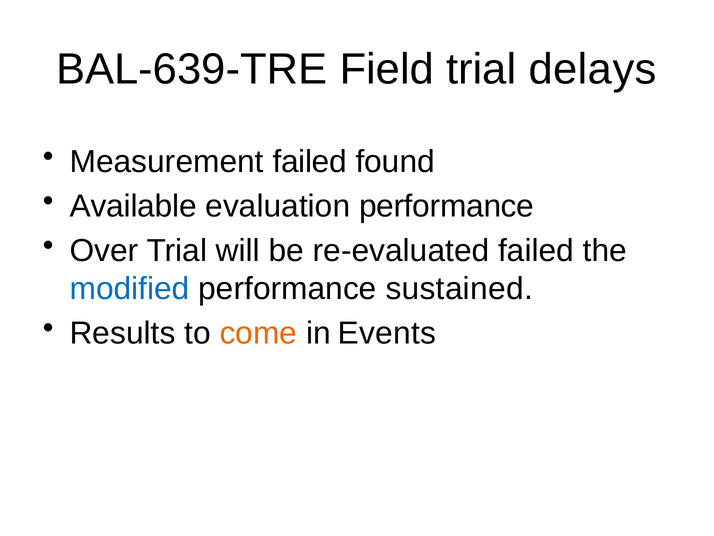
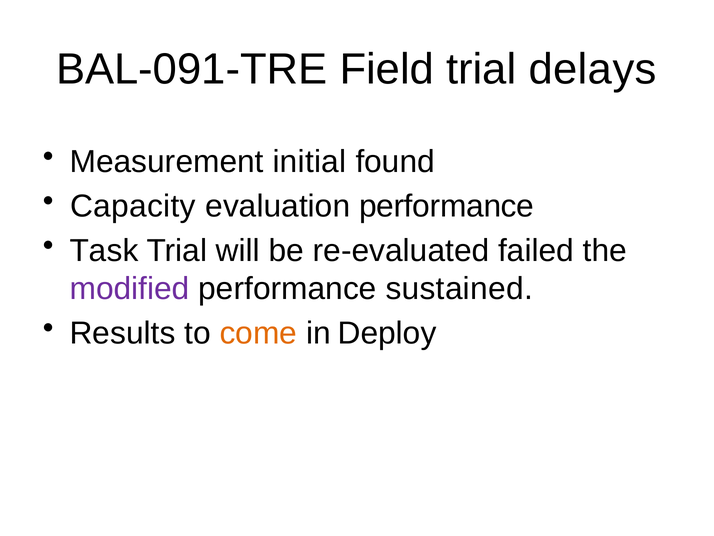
BAL-639-TRE: BAL-639-TRE -> BAL-091-TRE
Measurement failed: failed -> initial
Available: Available -> Capacity
Over: Over -> Task
modified colour: blue -> purple
Events: Events -> Deploy
